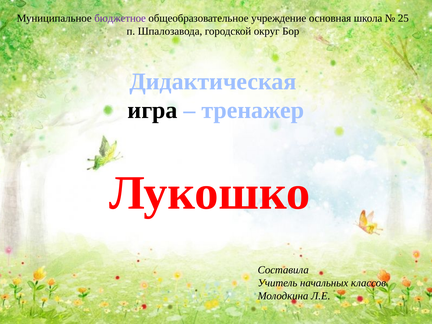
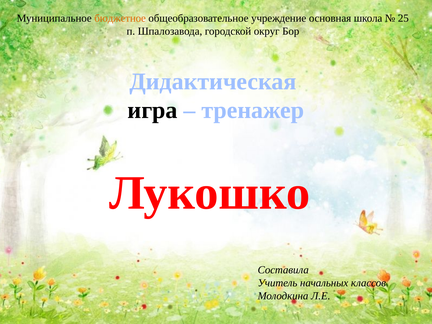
бюджетное colour: purple -> orange
